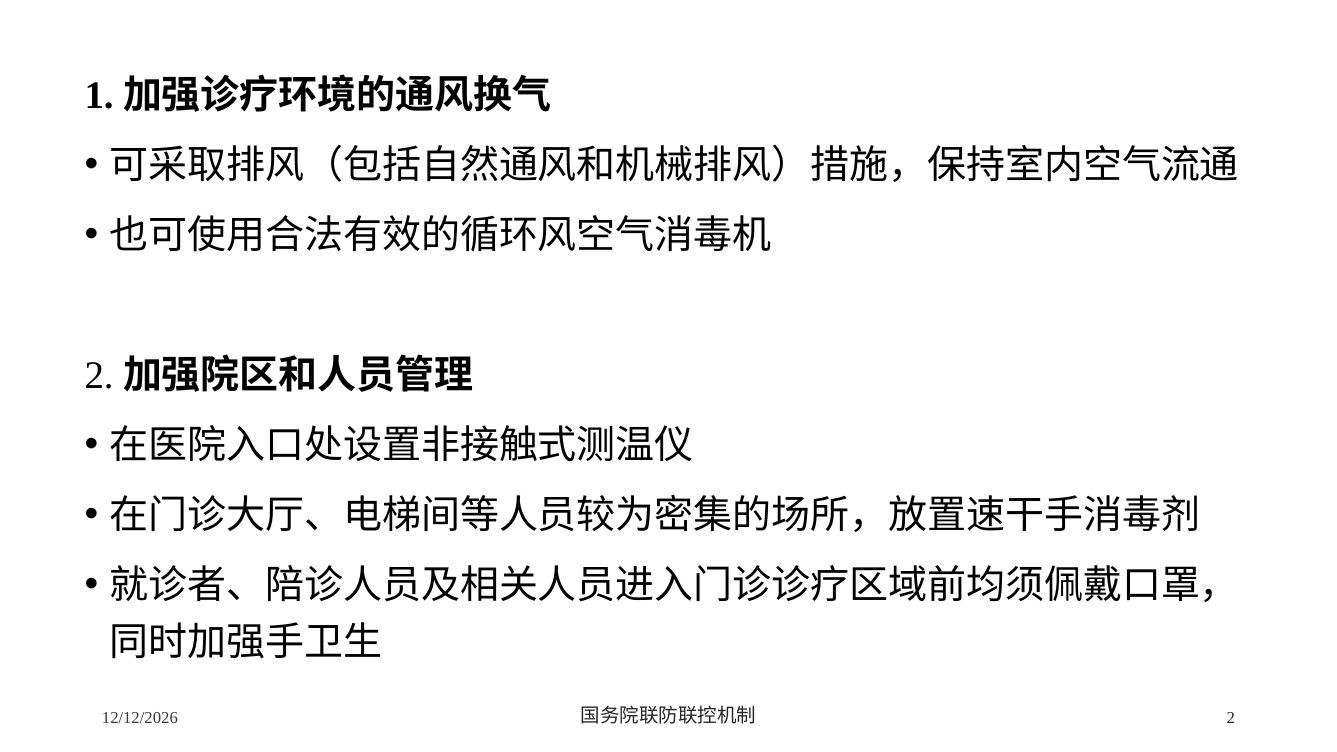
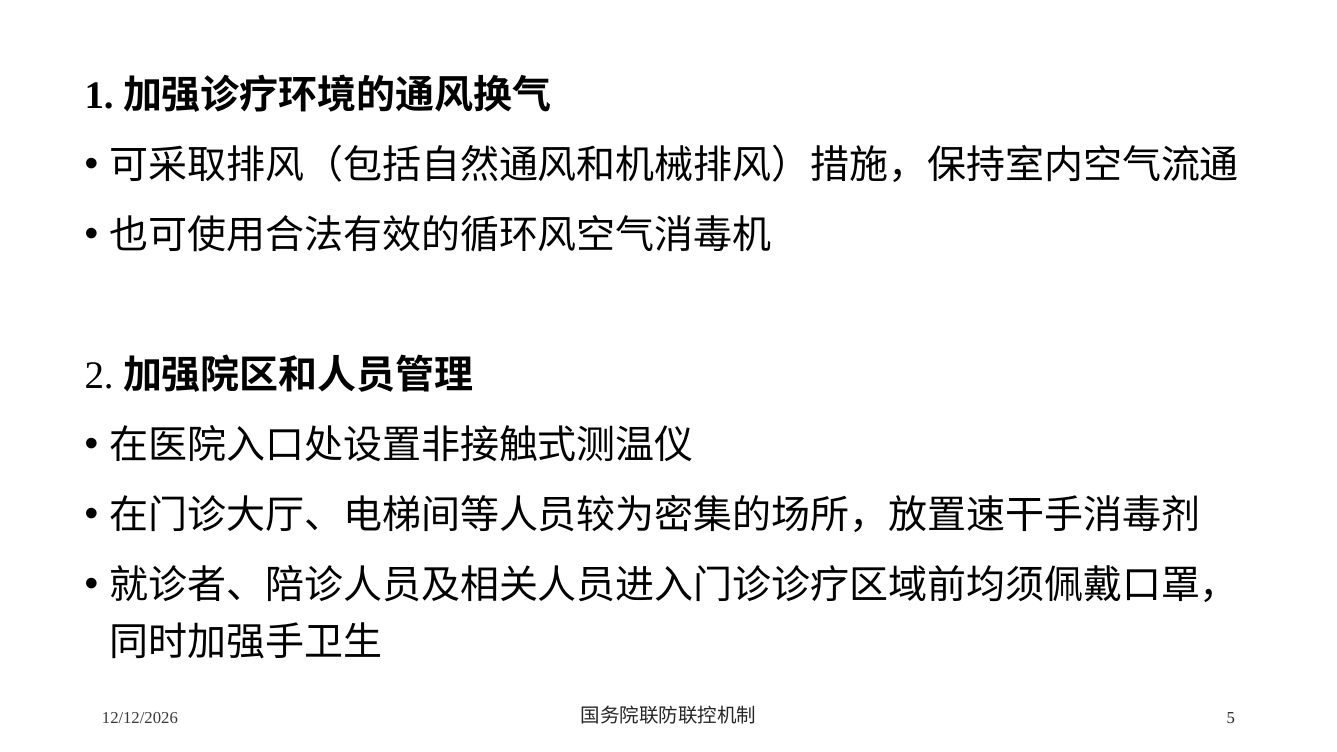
2 at (1231, 718): 2 -> 5
